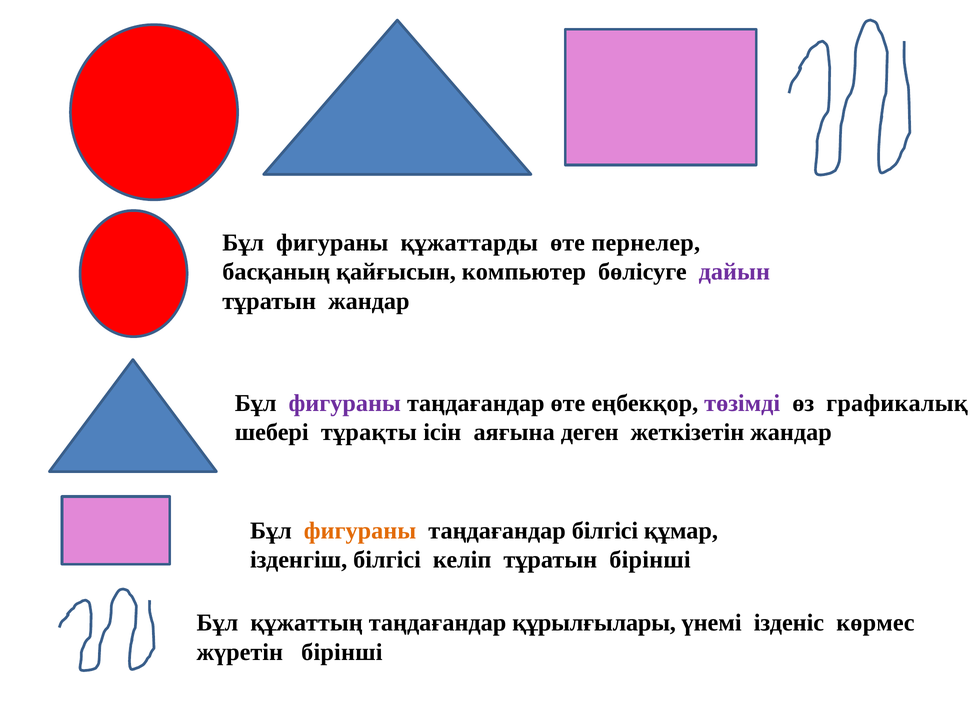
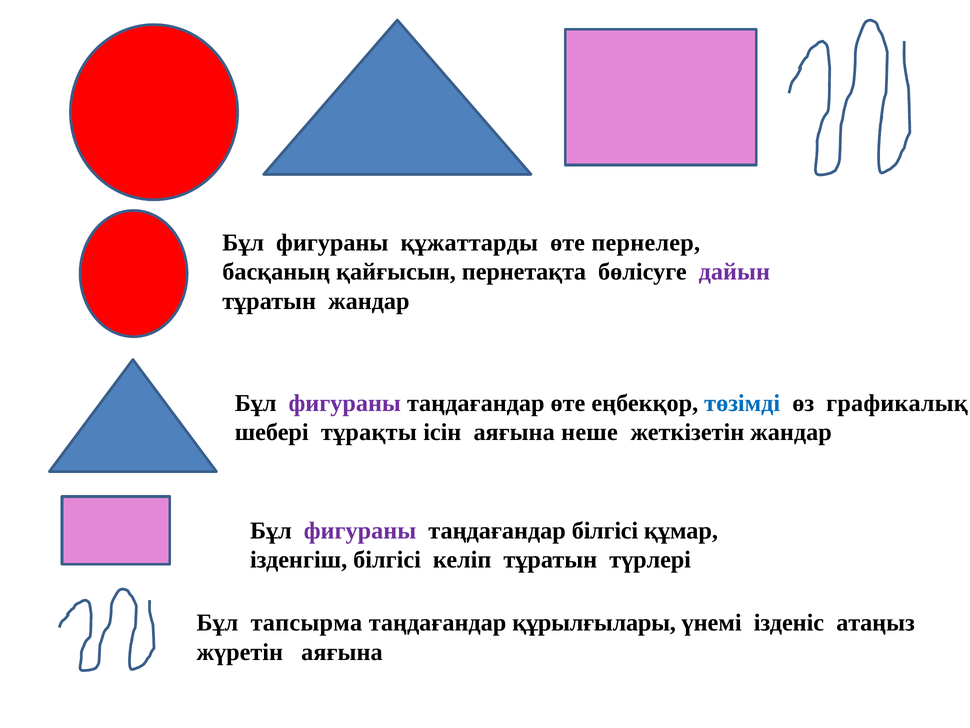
компьютер: компьютер -> пернетақта
төзімді colour: purple -> blue
деген: деген -> неше
фигураны at (360, 530) colour: orange -> purple
тұратын бірінші: бірінші -> түрлері
құжаттың: құжаттың -> тапсырма
көрмес: көрмес -> атаңыз
жүретін бірінші: бірінші -> аяғына
